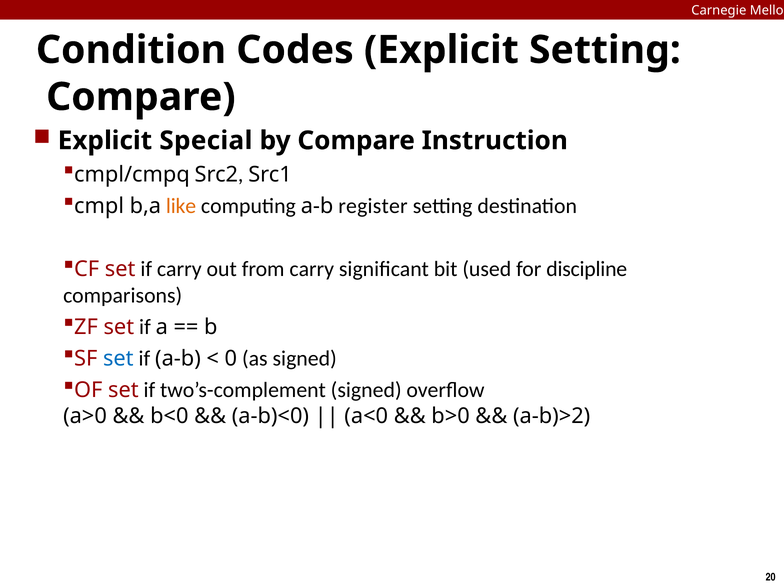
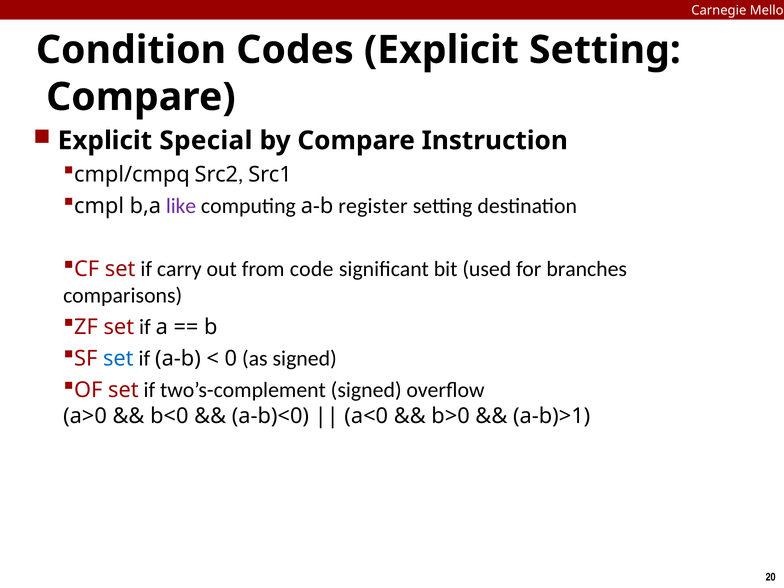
like colour: orange -> purple
from carry: carry -> code
discipline: discipline -> branches
a-b)>2: a-b)>2 -> a-b)>1
